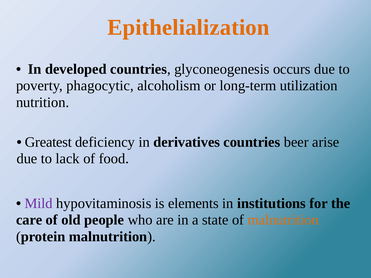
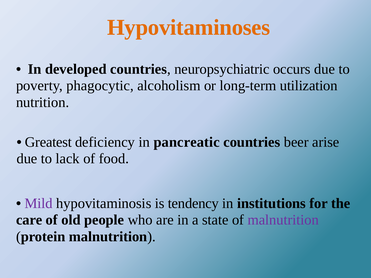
Epithelialization: Epithelialization -> Hypovitaminoses
glyconeogenesis: glyconeogenesis -> neuropsychiatric
derivatives: derivatives -> pancreatic
elements: elements -> tendency
malnutrition at (283, 220) colour: orange -> purple
